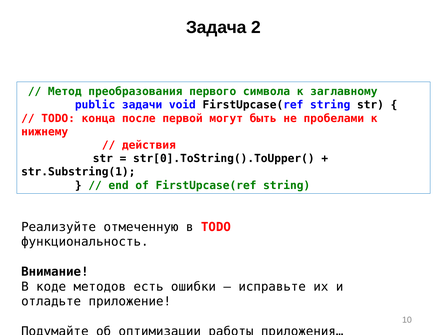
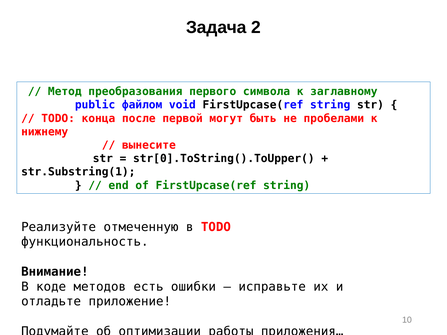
задачи: задачи -> файлом
действия: действия -> вынесите
